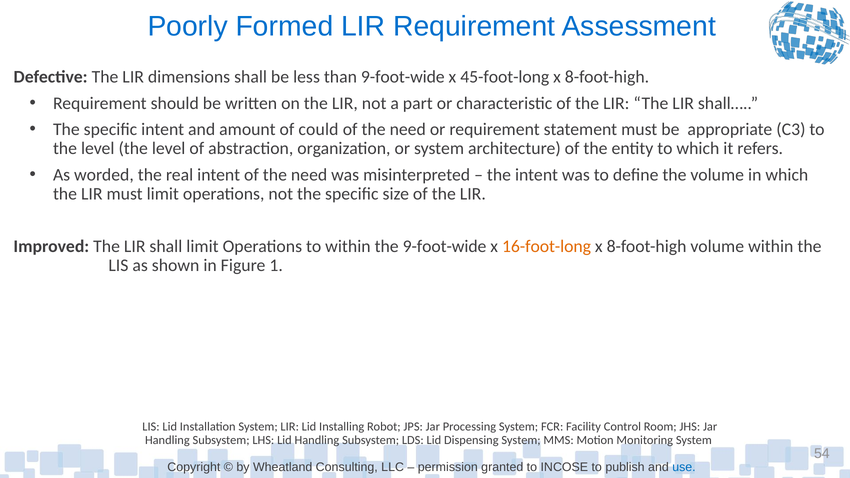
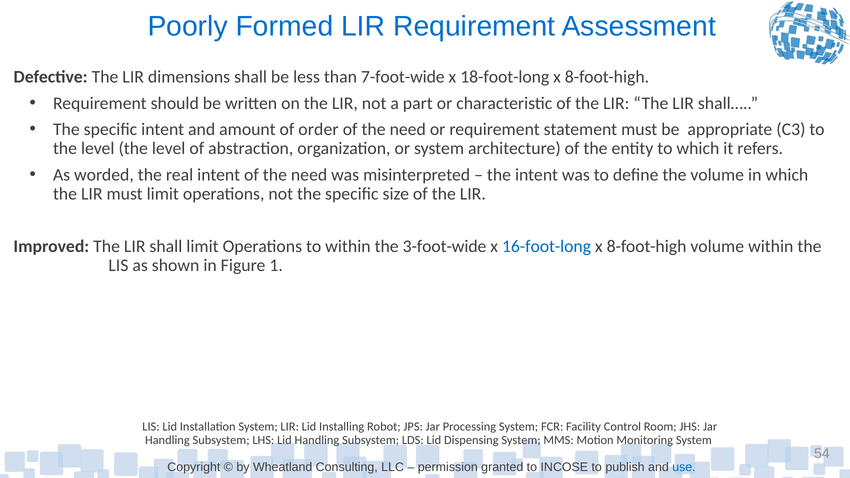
than 9-foot-wide: 9-foot-wide -> 7-foot-wide
45-foot-long: 45-foot-long -> 18-foot-long
could: could -> order
the 9-foot-wide: 9-foot-wide -> 3-foot-wide
16-foot-long colour: orange -> blue
